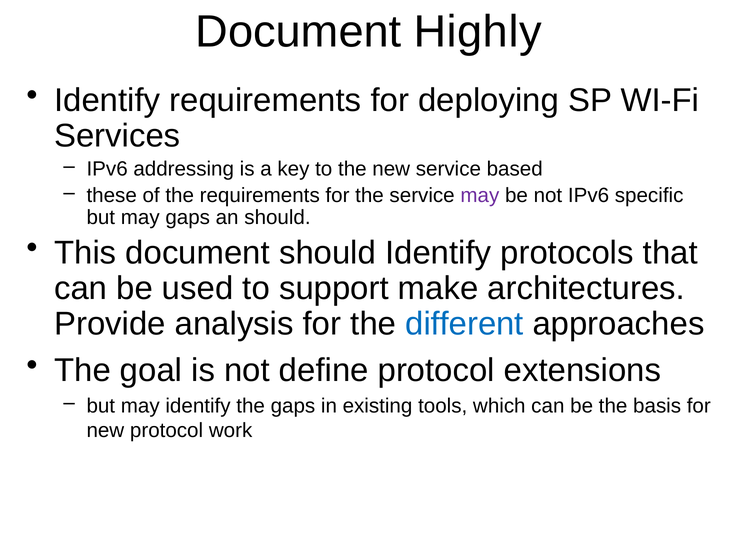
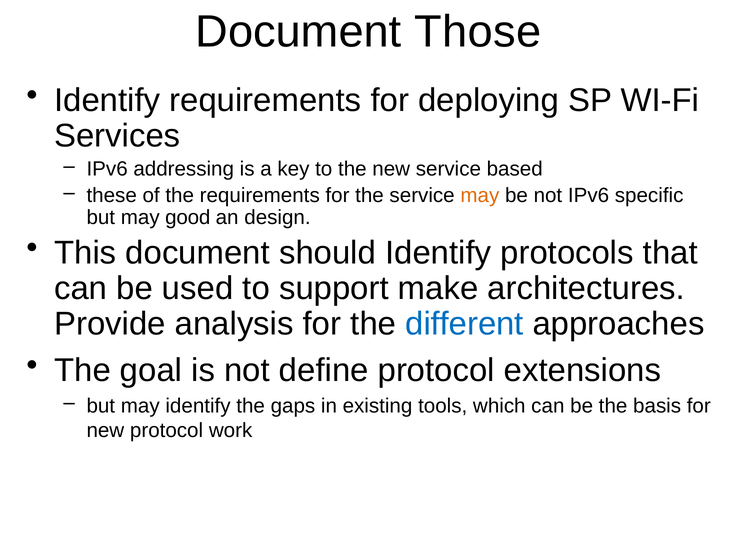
Highly: Highly -> Those
may at (480, 195) colour: purple -> orange
may gaps: gaps -> good
an should: should -> design
